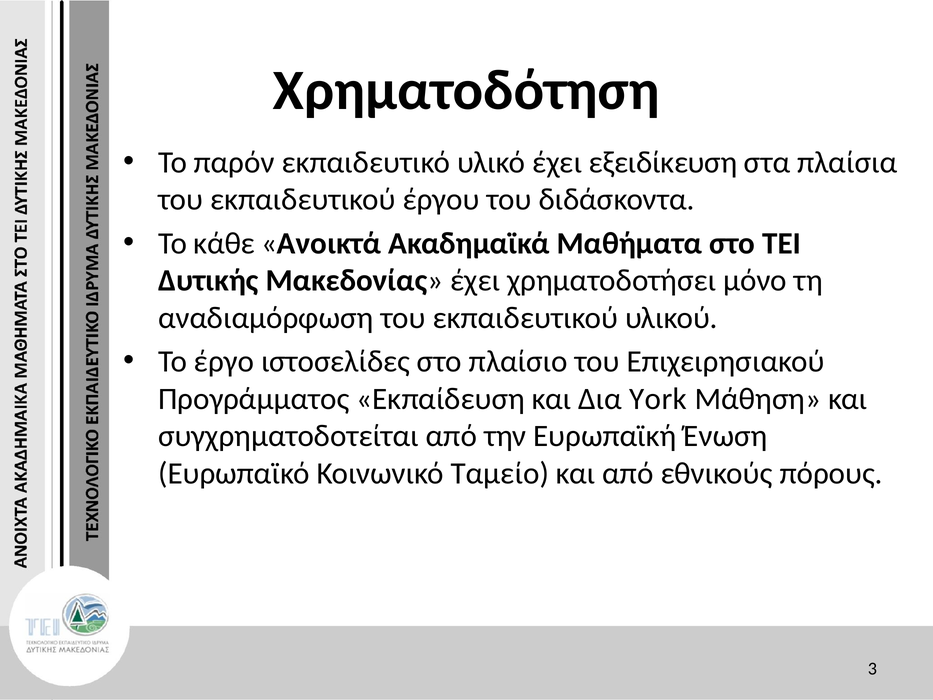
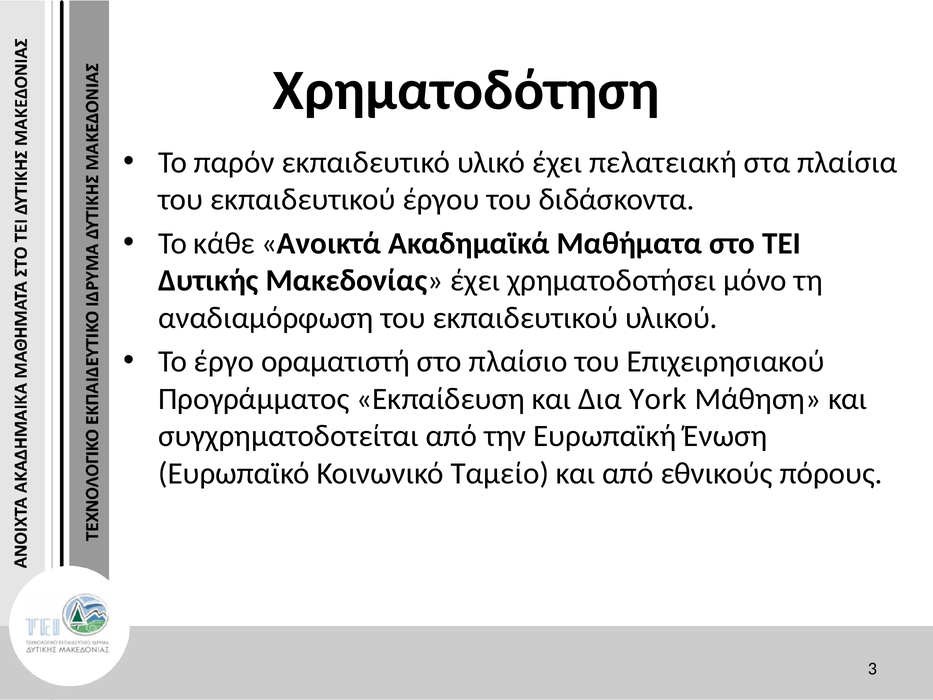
εξειδίκευση: εξειδίκευση -> πελατειακή
ιστοσελίδες: ιστοσελίδες -> οραματιστή
